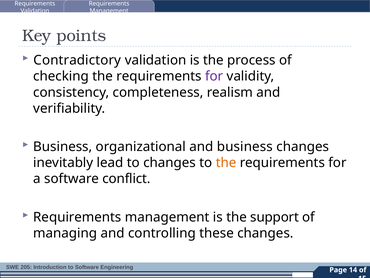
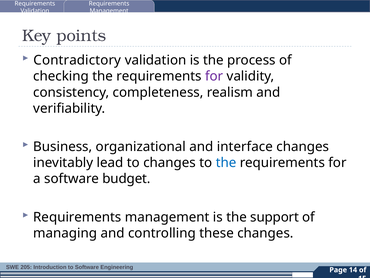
and business: business -> interface
the at (226, 162) colour: orange -> blue
conflict: conflict -> budget
